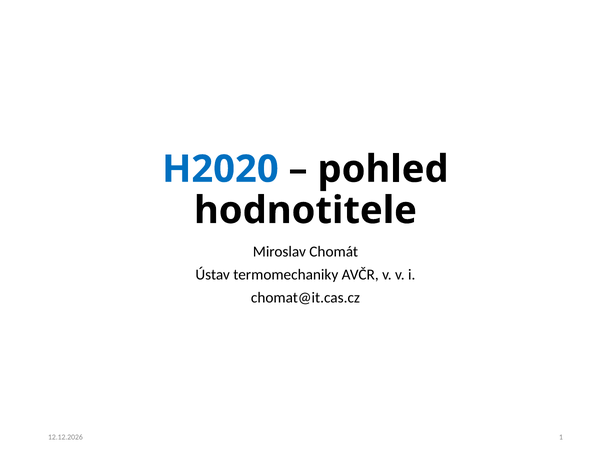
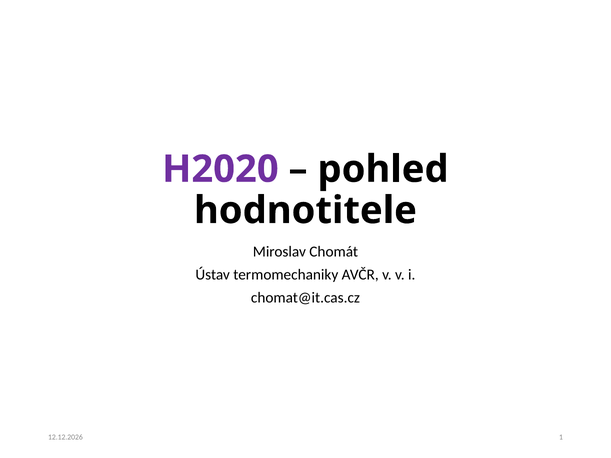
H2020 colour: blue -> purple
